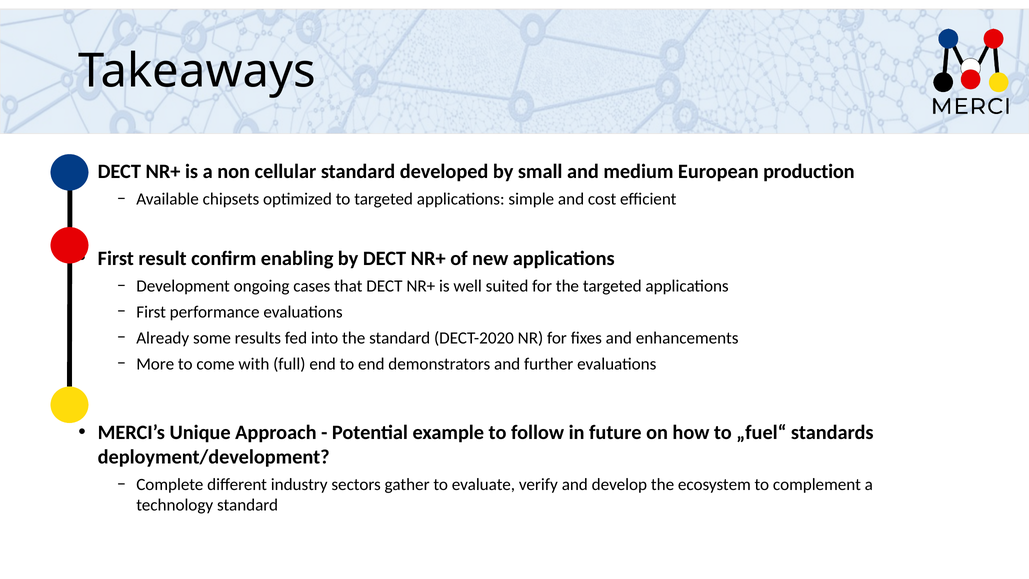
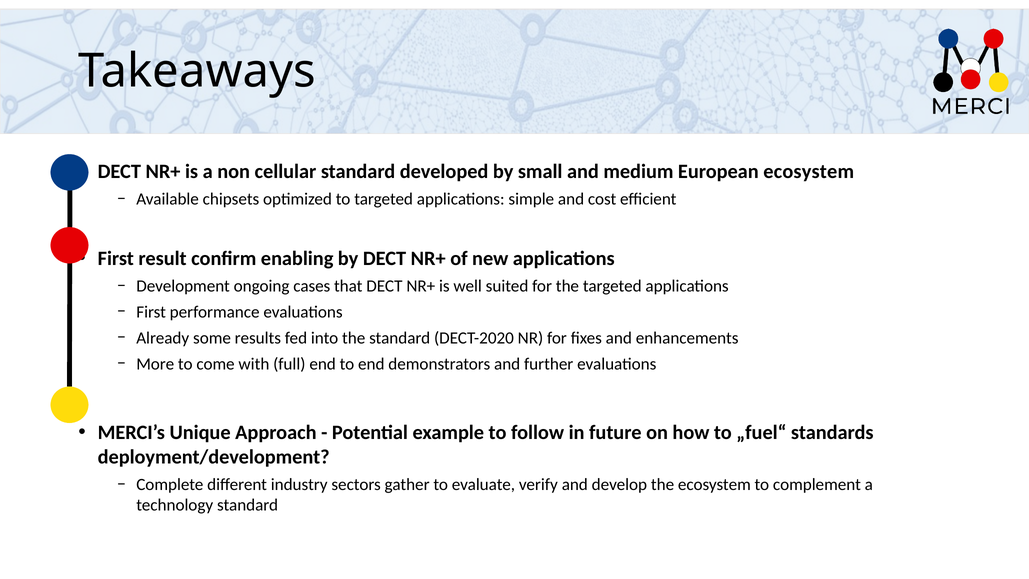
European production: production -> ecosystem
